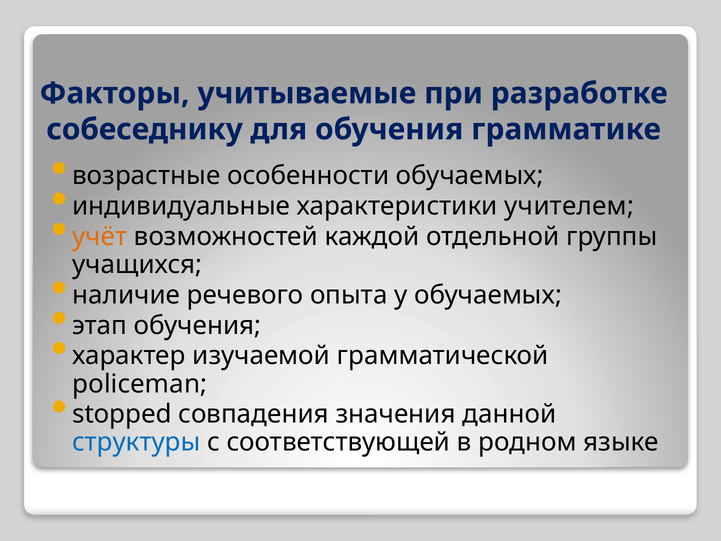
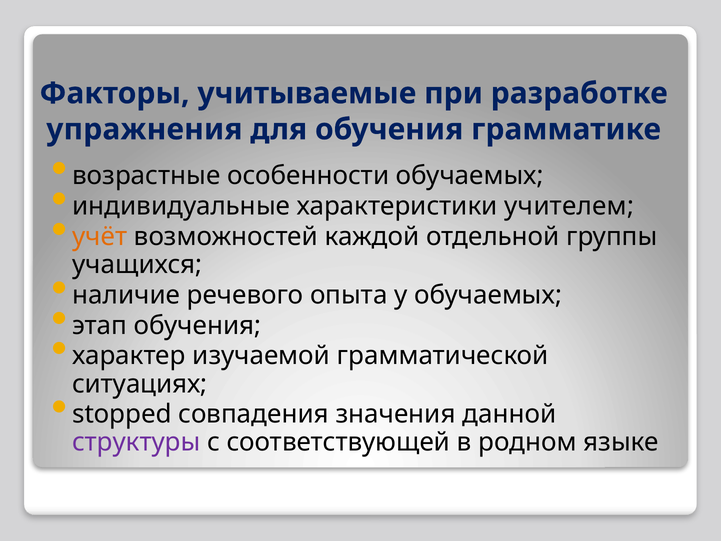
собеседнику: собеседнику -> упражнения
policeman: policeman -> ситуациях
структуры colour: blue -> purple
